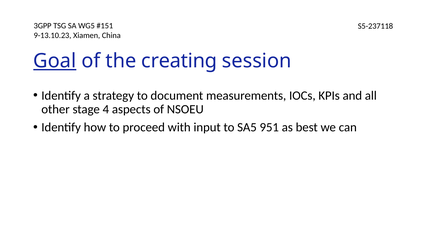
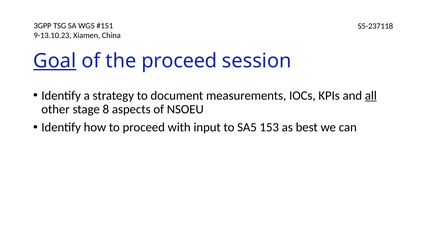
the creating: creating -> proceed
all underline: none -> present
4: 4 -> 8
951: 951 -> 153
